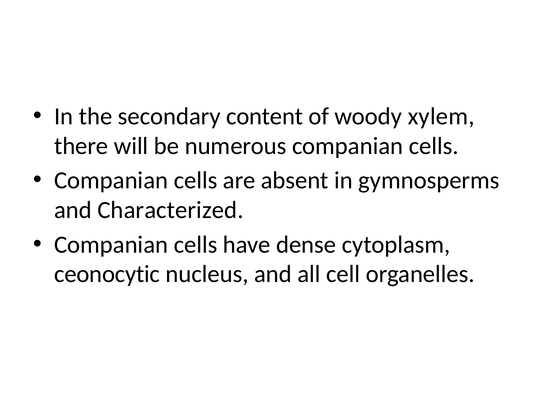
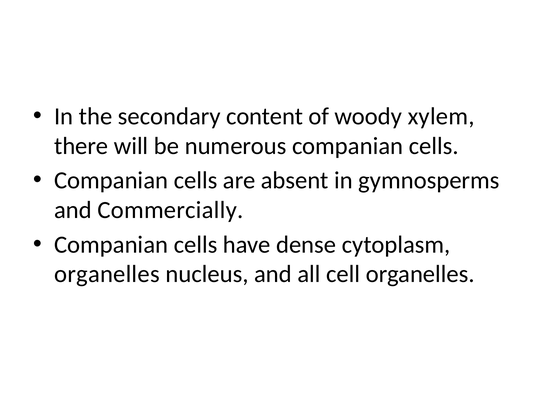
Characterized: Characterized -> Commercially
ceonocytic at (107, 274): ceonocytic -> organelles
